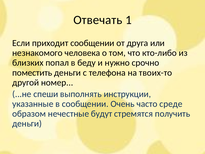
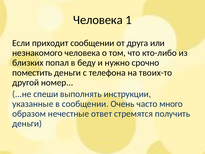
Отвечать at (98, 20): Отвечать -> Человека
среде: среде -> много
будут: будут -> ответ
